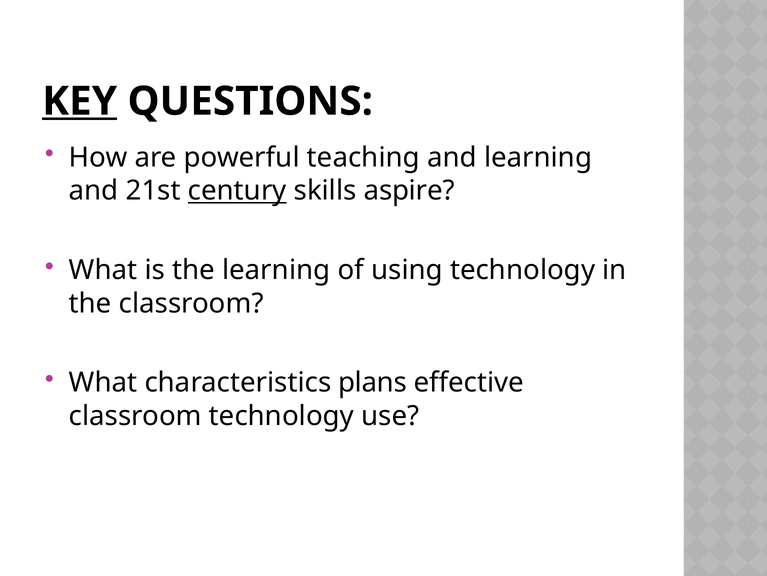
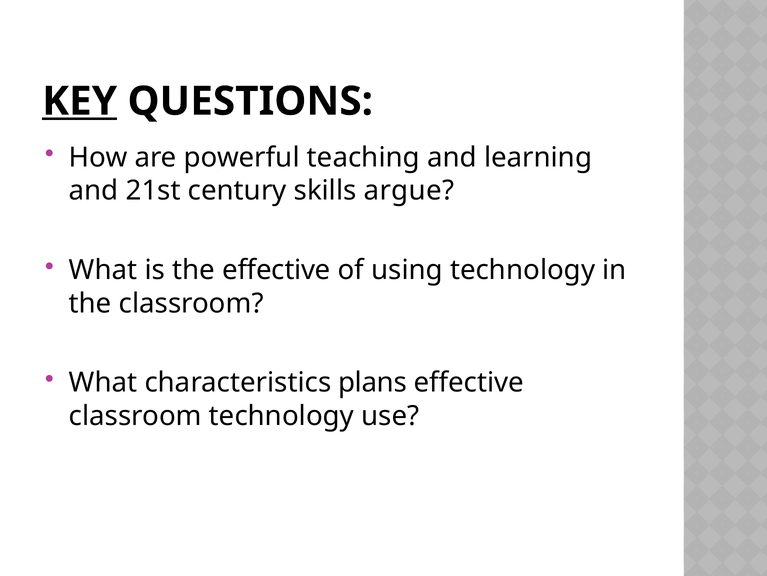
century underline: present -> none
aspire: aspire -> argue
the learning: learning -> effective
